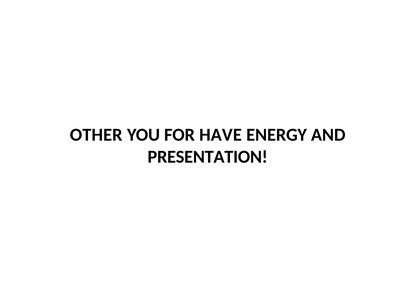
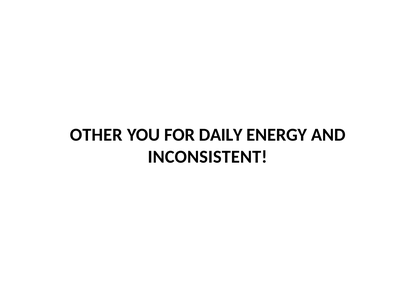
HAVE: HAVE -> DAILY
PRESENTATION: PRESENTATION -> INCONSISTENT
